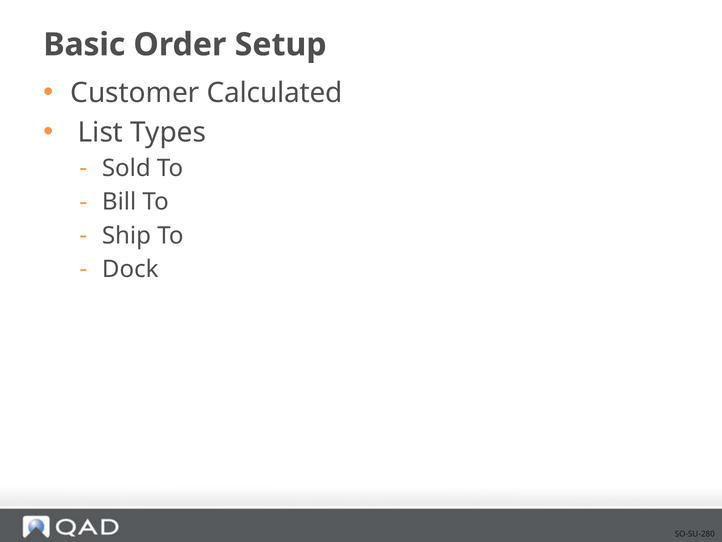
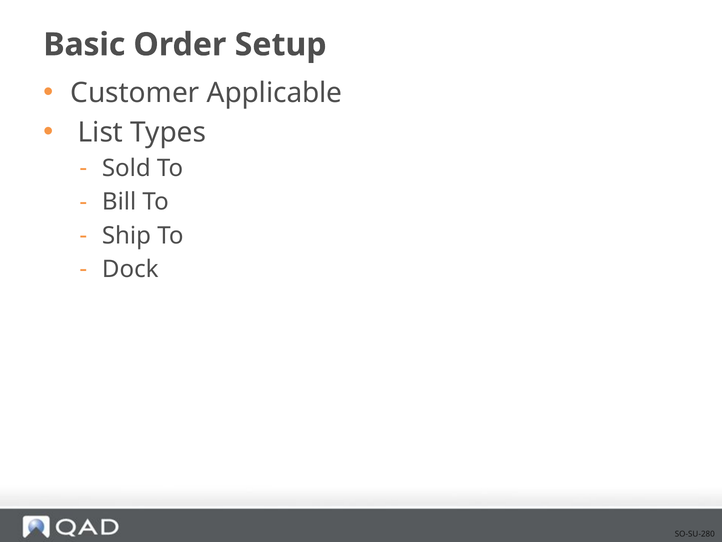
Calculated: Calculated -> Applicable
